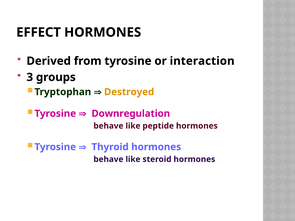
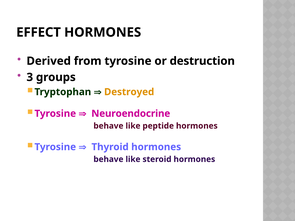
interaction: interaction -> destruction
Downregulation: Downregulation -> Neuroendocrine
